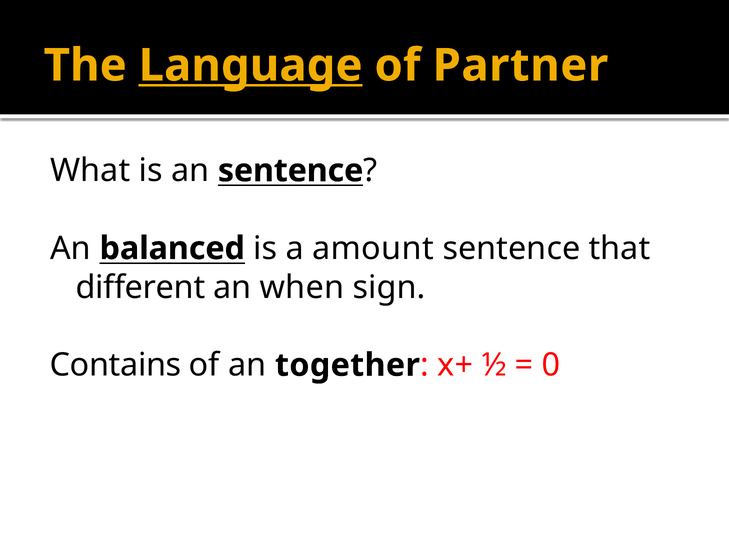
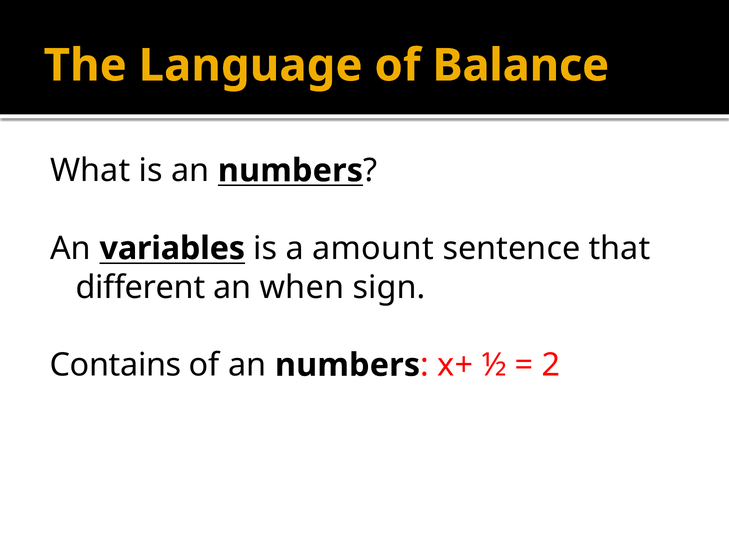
Language underline: present -> none
Partner: Partner -> Balance
is an sentence: sentence -> numbers
balanced: balanced -> variables
of an together: together -> numbers
0: 0 -> 2
